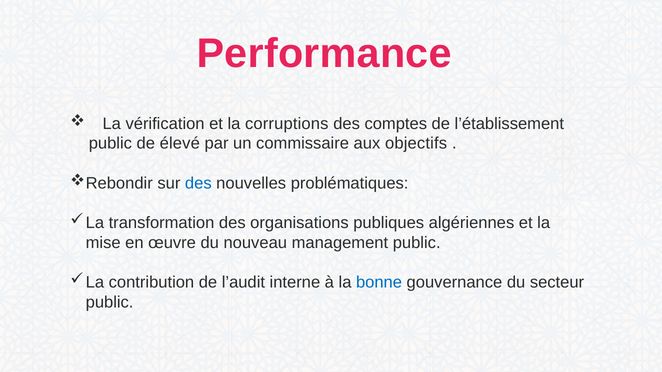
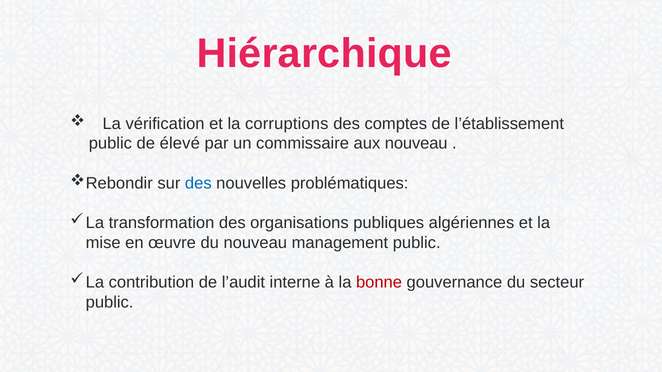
Performance: Performance -> Hiérarchique
aux objectifs: objectifs -> nouveau
bonne colour: blue -> red
